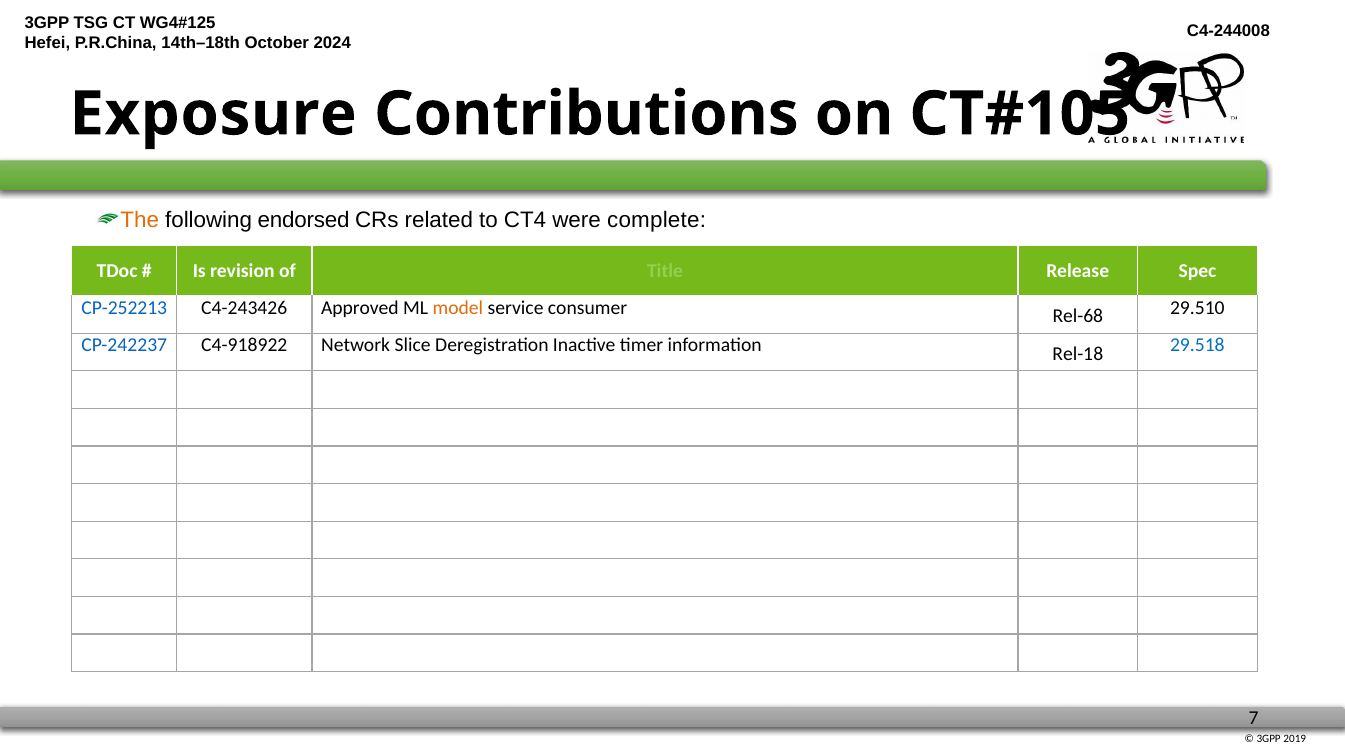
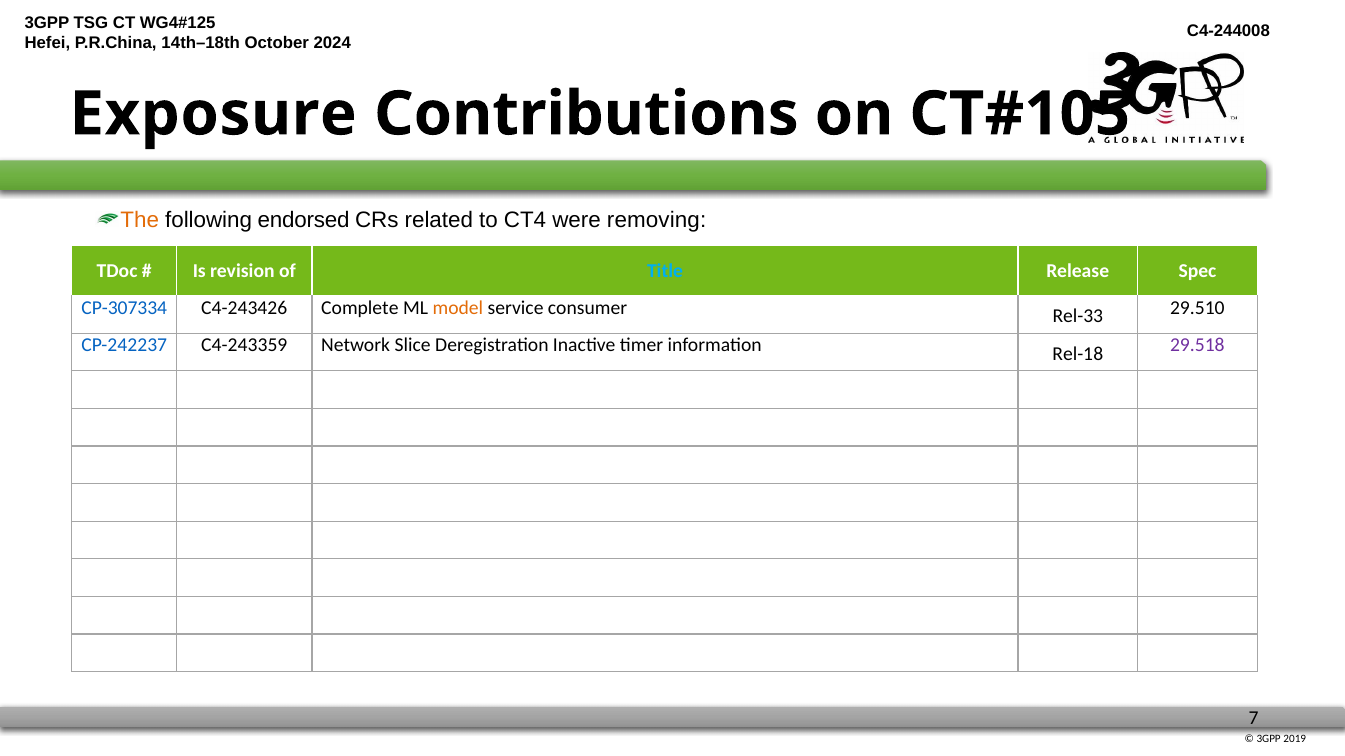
complete: complete -> removing
Title colour: light green -> light blue
CP-252213: CP-252213 -> CP-307334
Approved: Approved -> Complete
Rel-68: Rel-68 -> Rel-33
C4-918922: C4-918922 -> C4-243359
29.518 colour: blue -> purple
